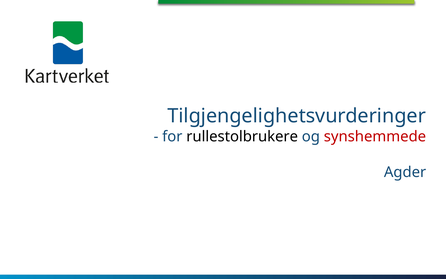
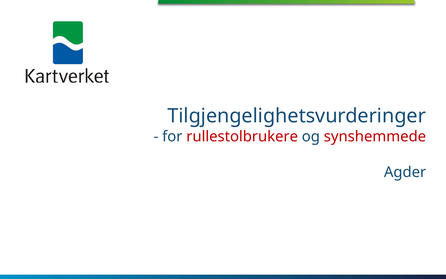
rullestolbrukere colour: black -> red
